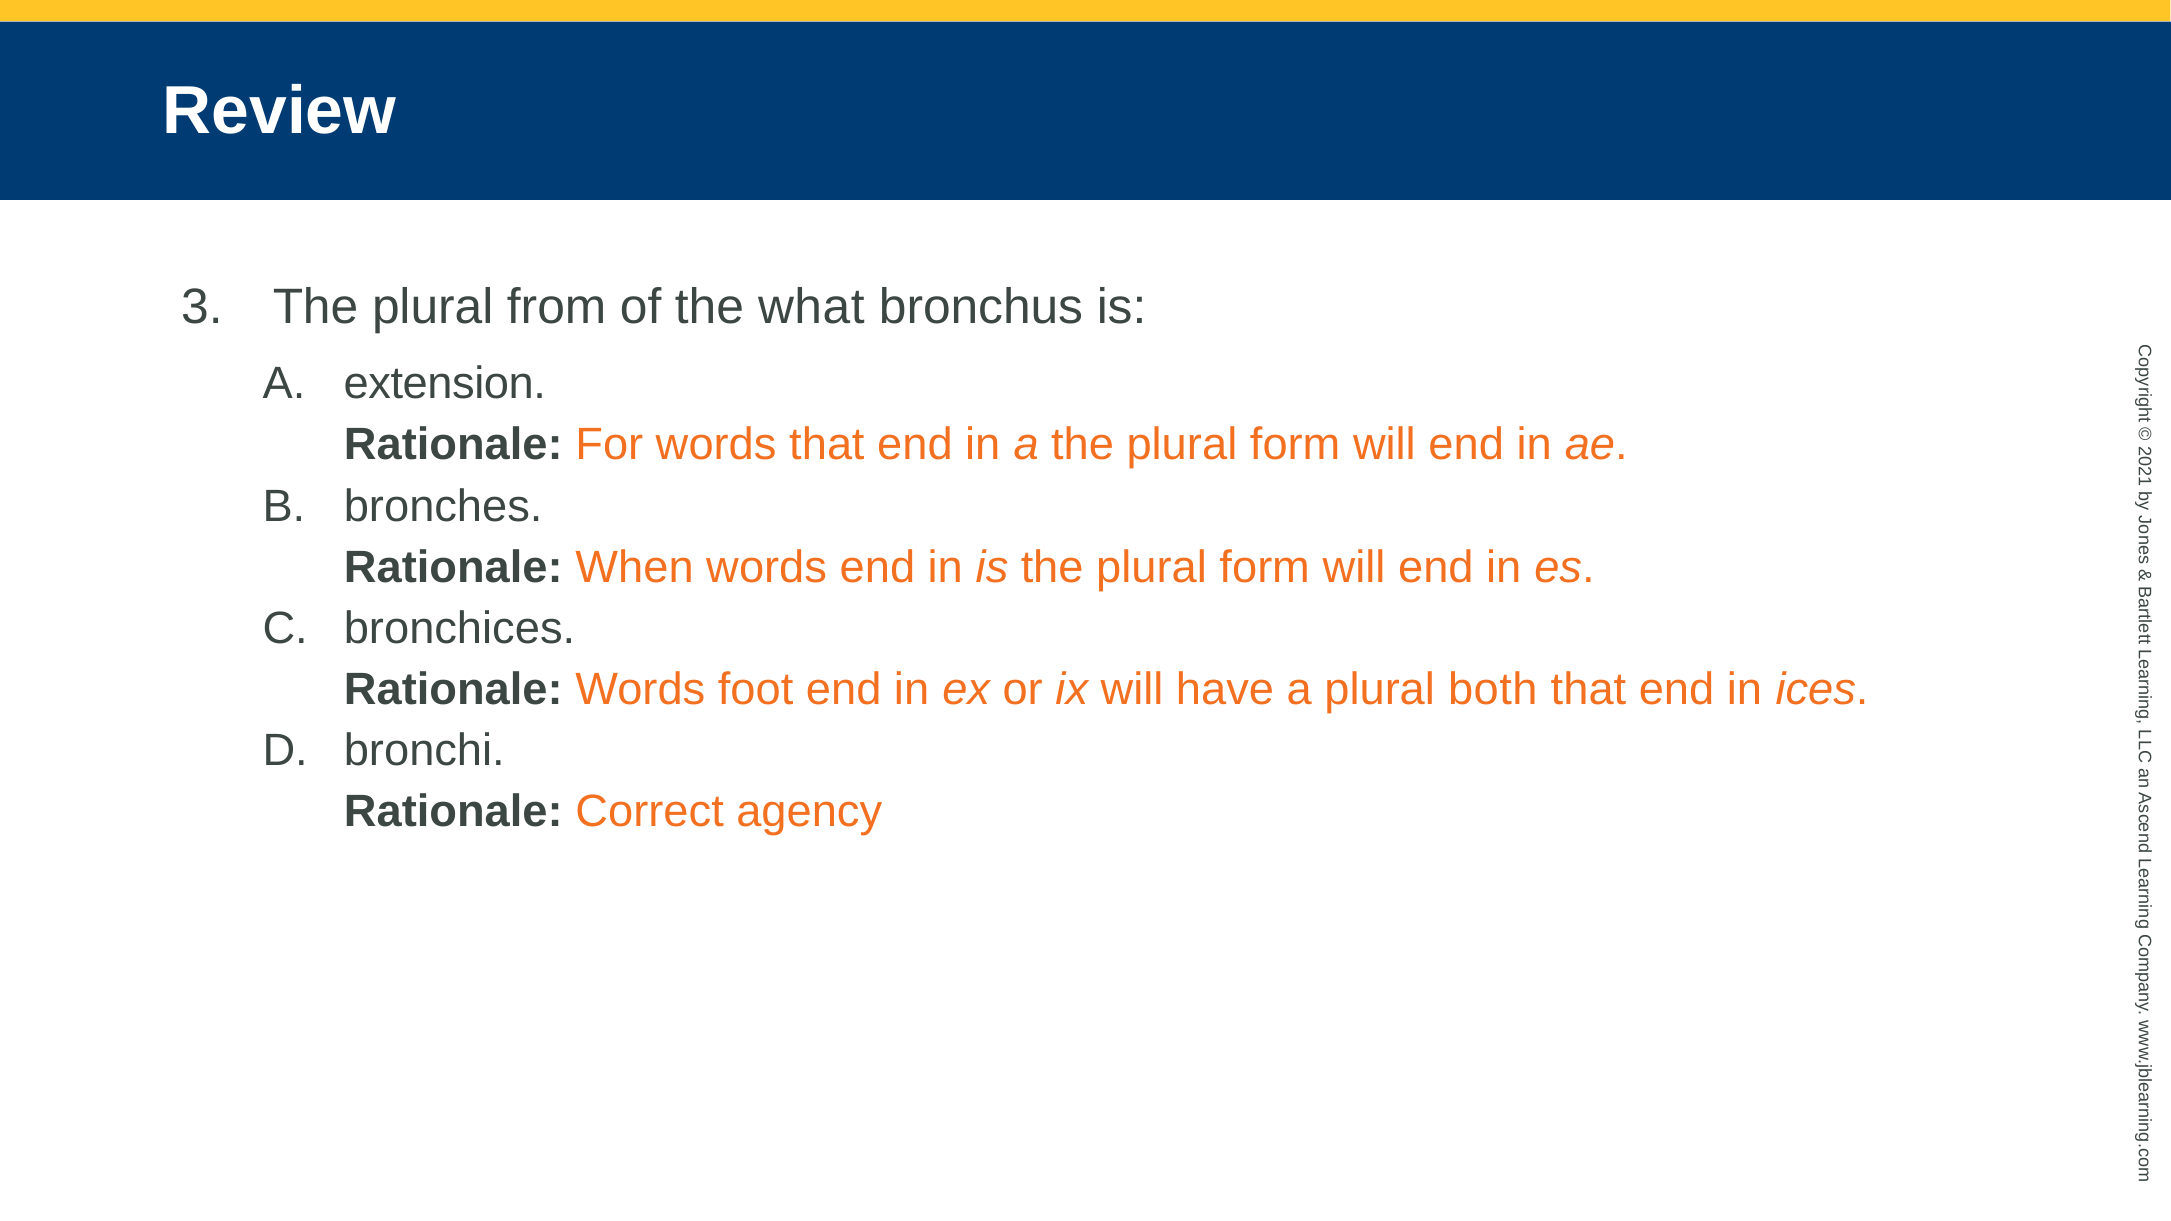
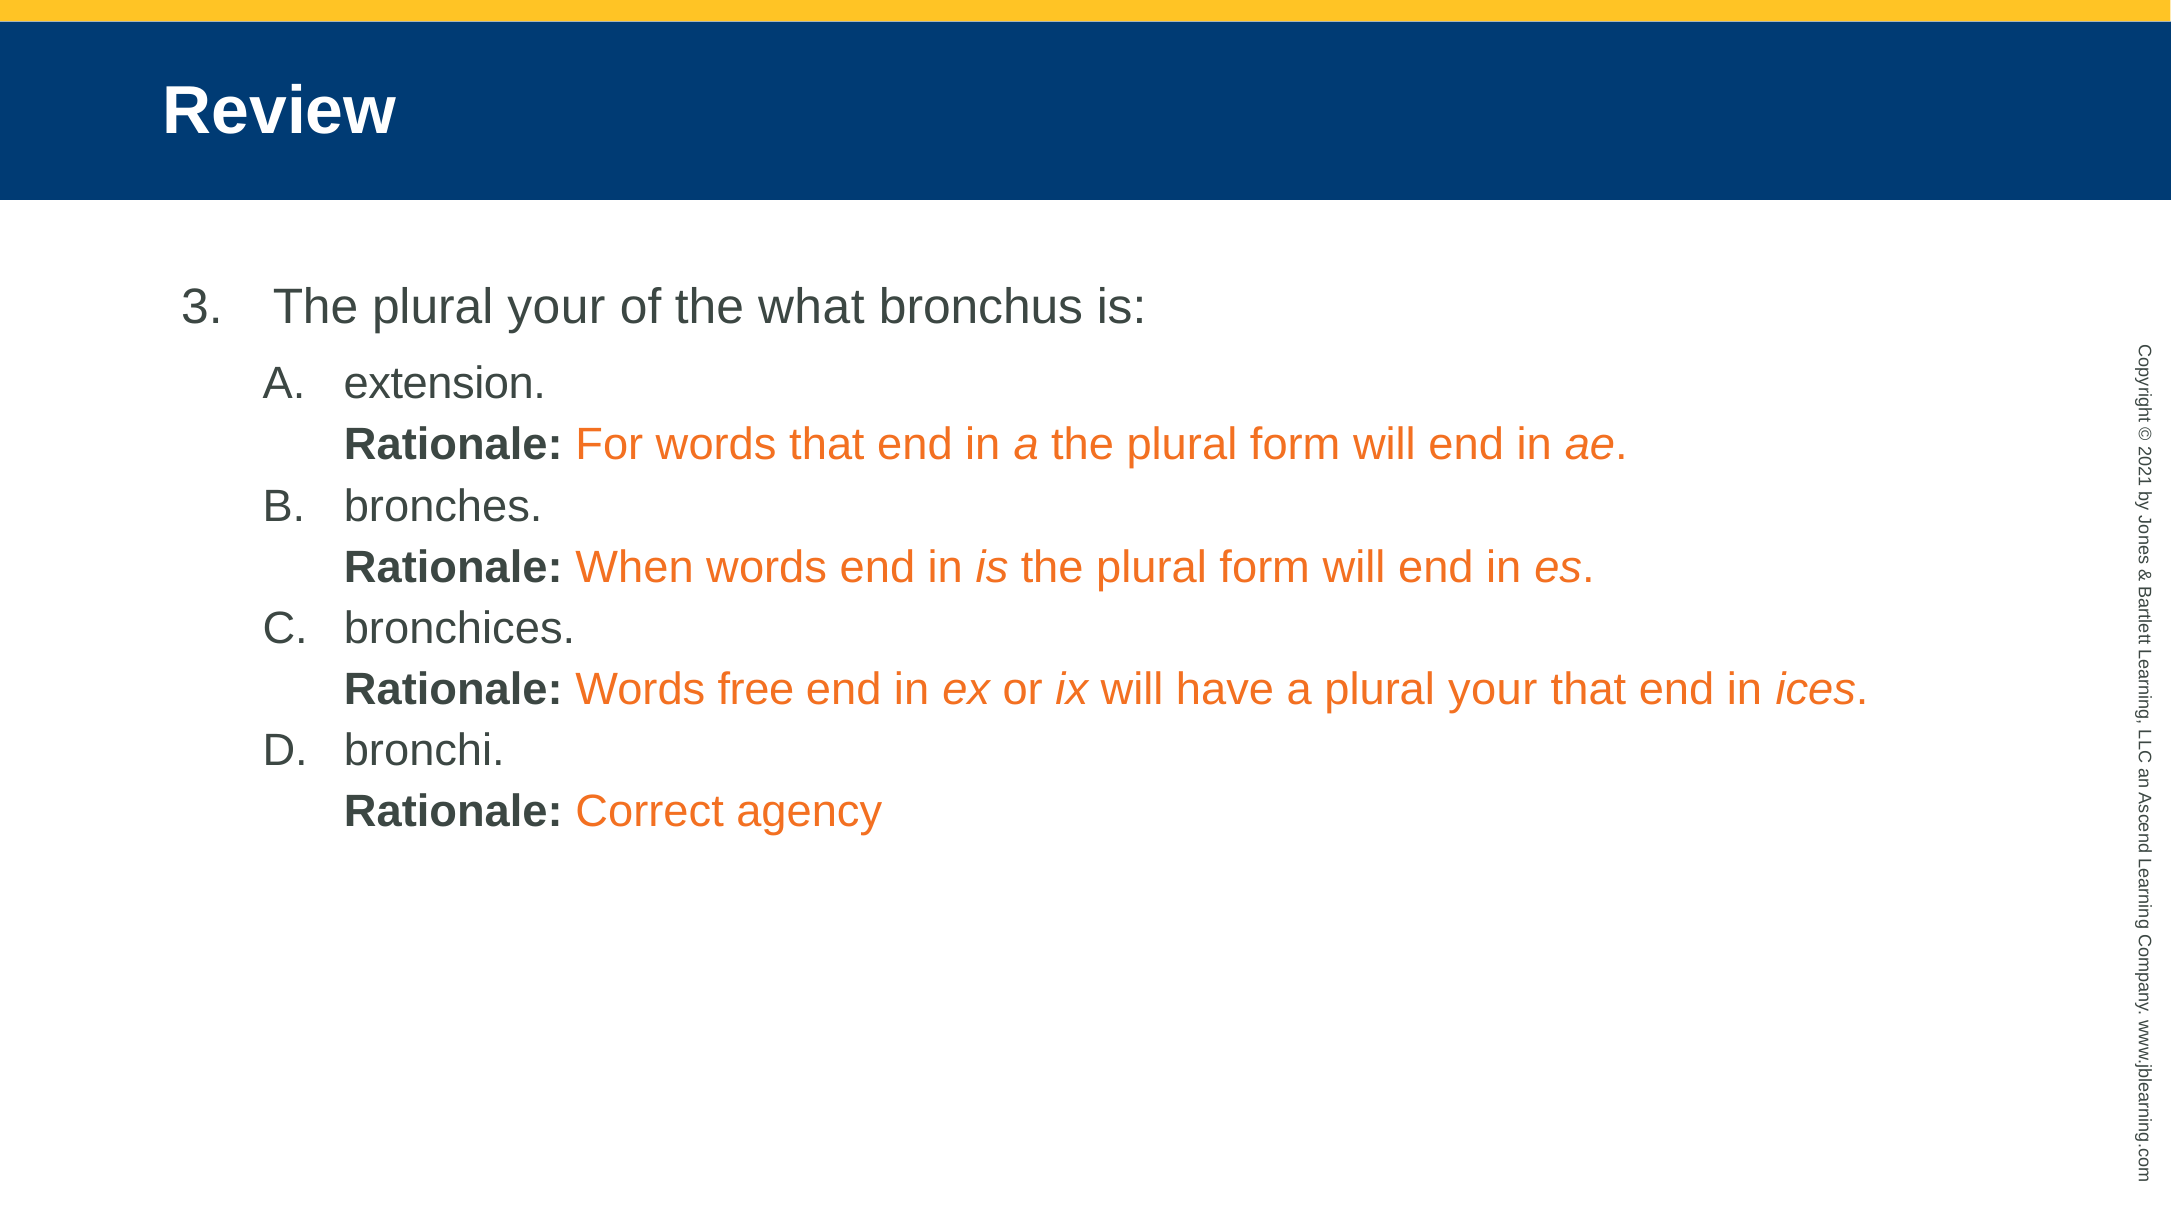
The plural from: from -> your
foot: foot -> free
a plural both: both -> your
